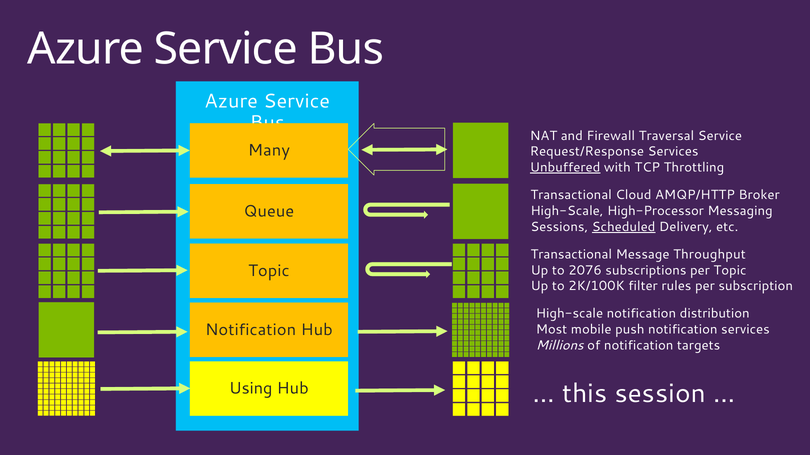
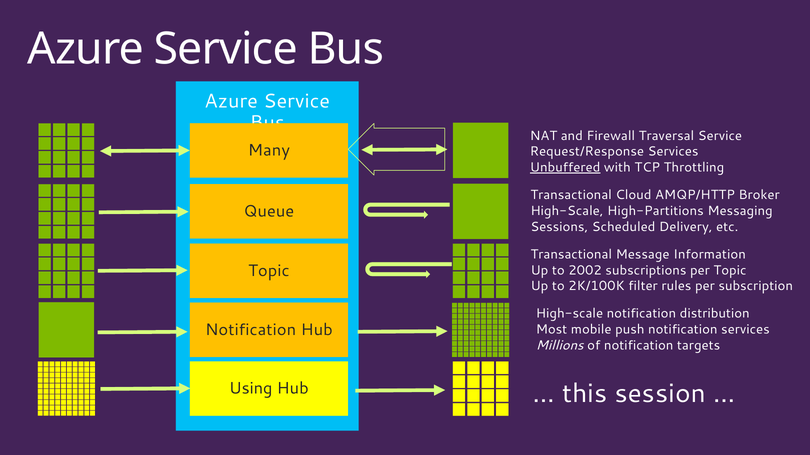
High-Processor: High-Processor -> High-Partitions
Scheduled underline: present -> none
Throughput: Throughput -> Information
2076: 2076 -> 2002
